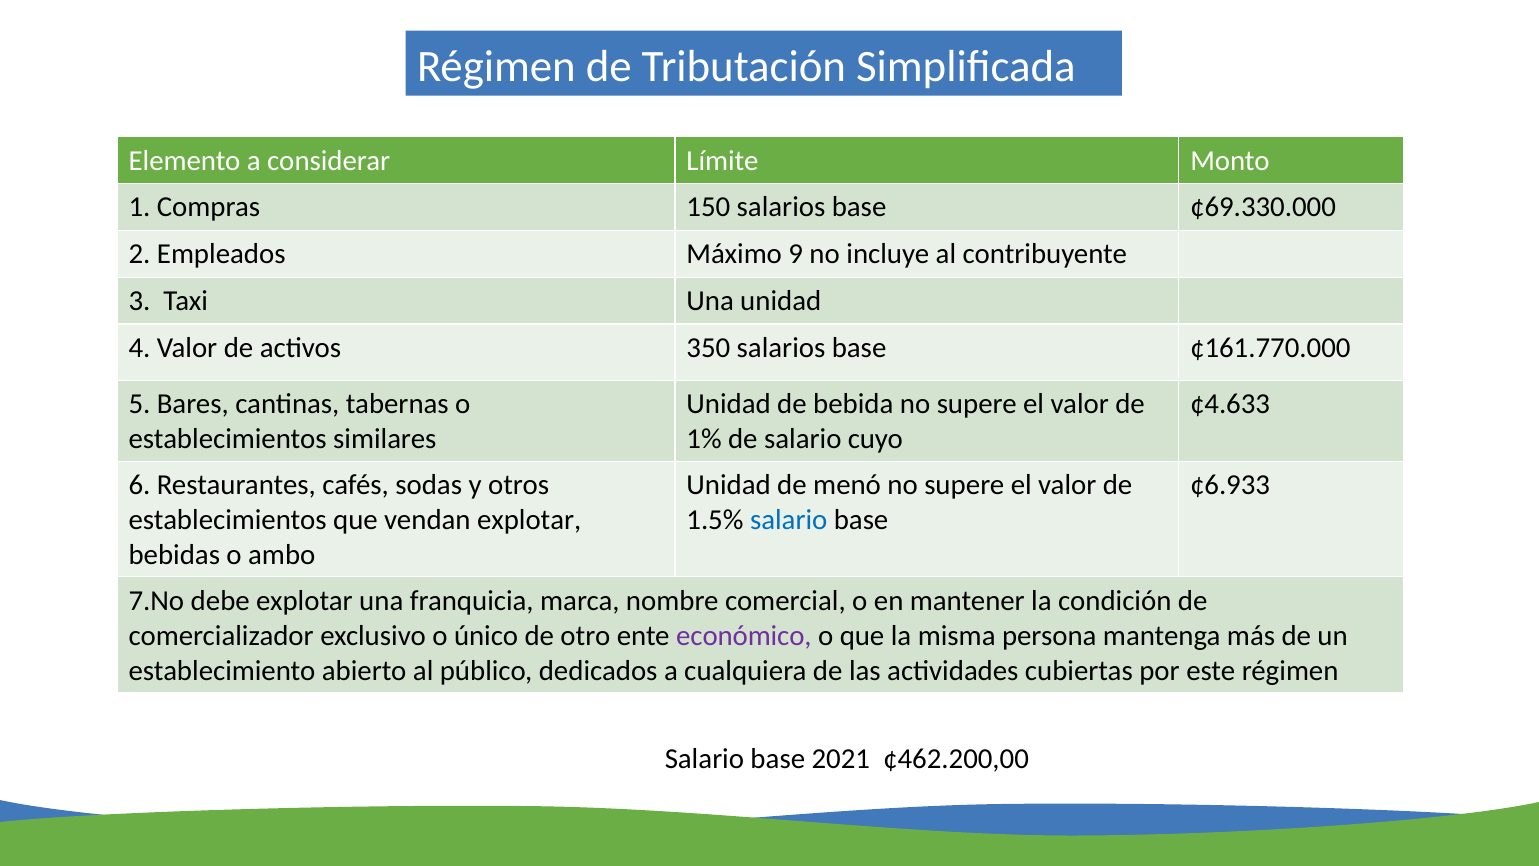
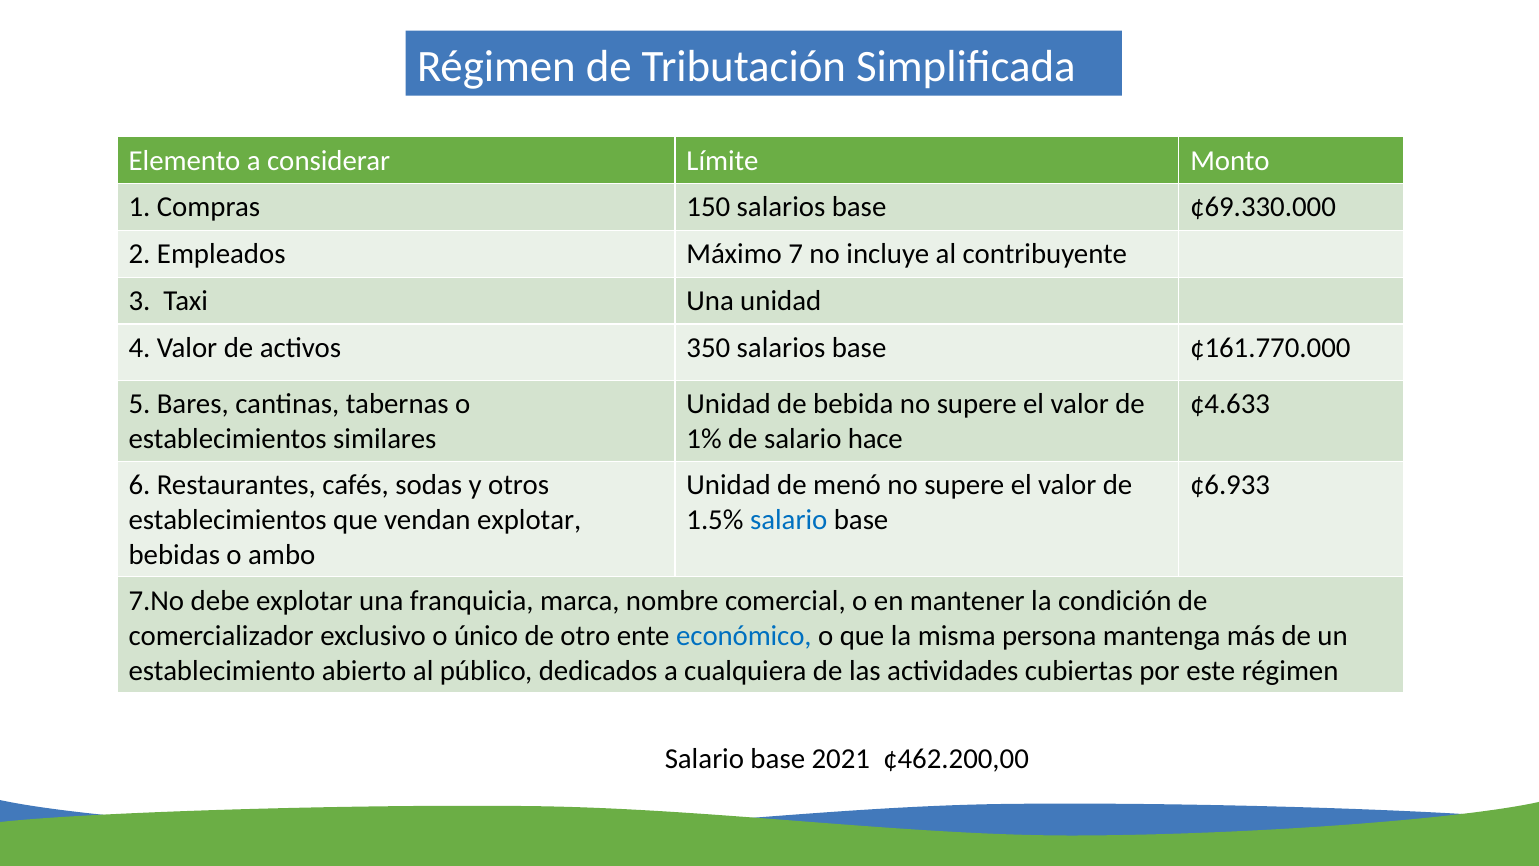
9: 9 -> 7
cuyo: cuyo -> hace
económico colour: purple -> blue
